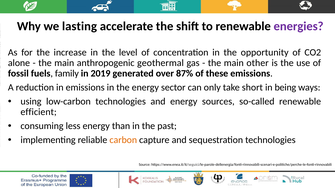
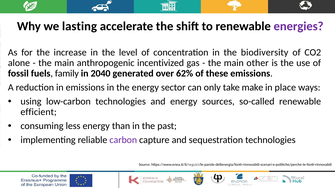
opportunity: opportunity -> biodiversity
geothermal: geothermal -> incentivized
2019: 2019 -> 2040
87%: 87% -> 62%
short: short -> make
being: being -> place
carbon colour: orange -> purple
